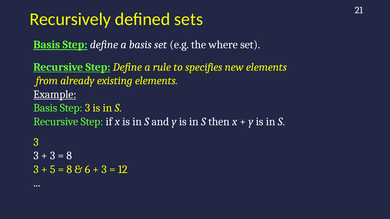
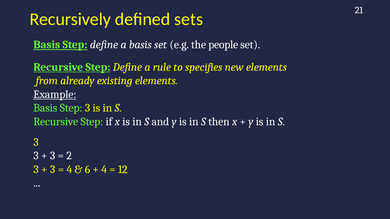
where: where -> people
8 at (69, 156): 8 -> 2
5 at (53, 170): 5 -> 3
8 at (69, 170): 8 -> 4
3 at (104, 170): 3 -> 4
